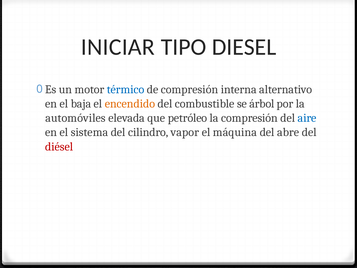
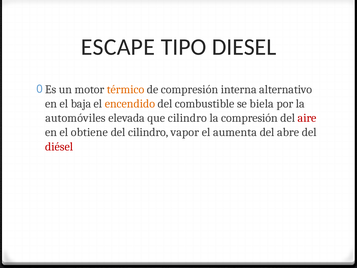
INICIAR: INICIAR -> ESCAPE
térmico colour: blue -> orange
árbol: árbol -> biela
que petróleo: petróleo -> cilindro
aire colour: blue -> red
sistema: sistema -> obtiene
máquina: máquina -> aumenta
